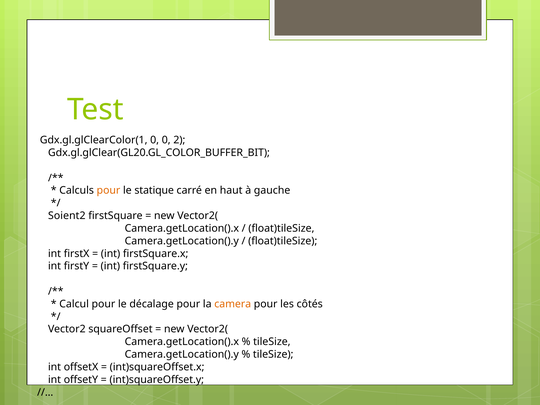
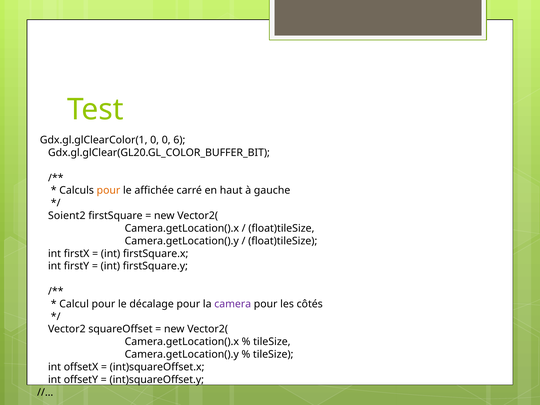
2: 2 -> 6
statique: statique -> affichée
camera colour: orange -> purple
